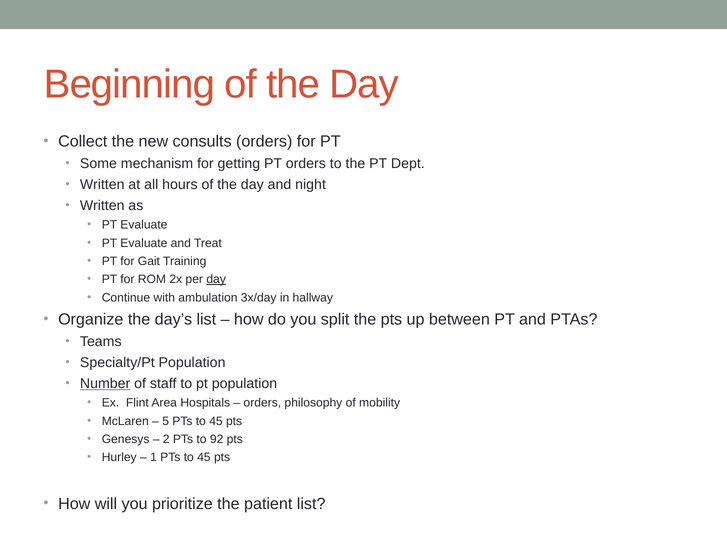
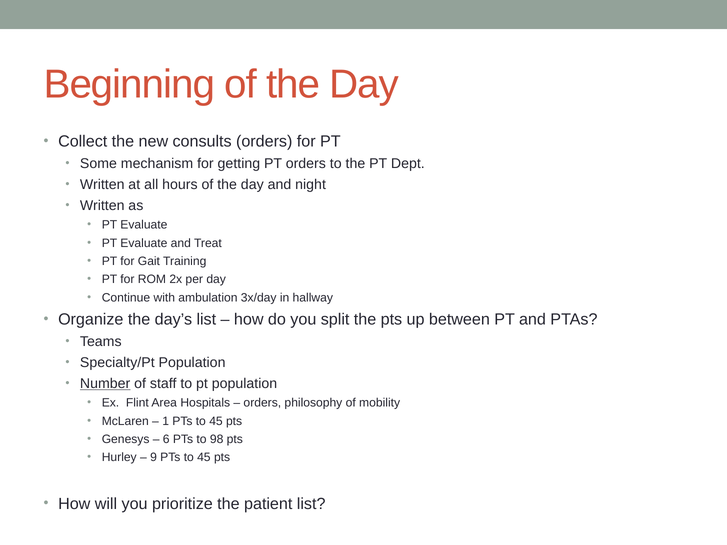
day at (216, 280) underline: present -> none
5: 5 -> 1
2: 2 -> 6
92: 92 -> 98
1: 1 -> 9
